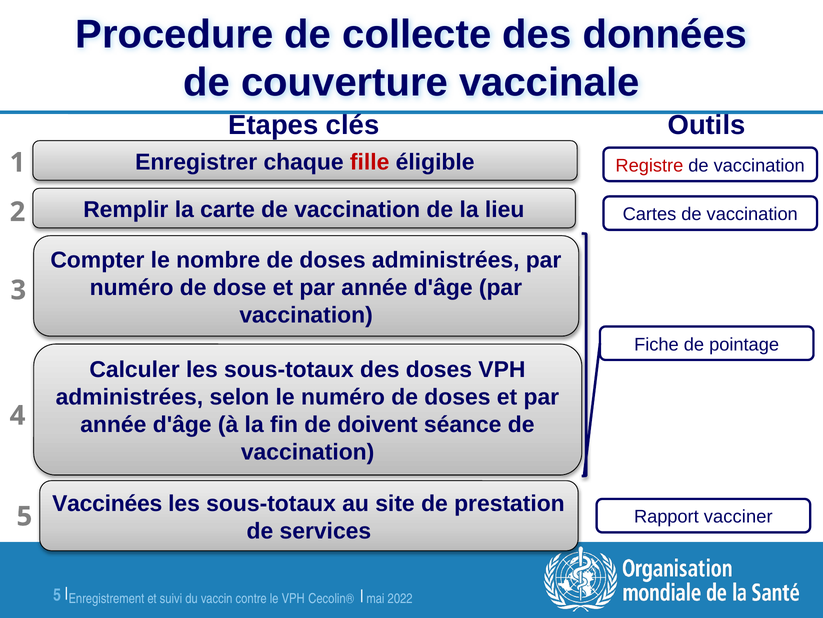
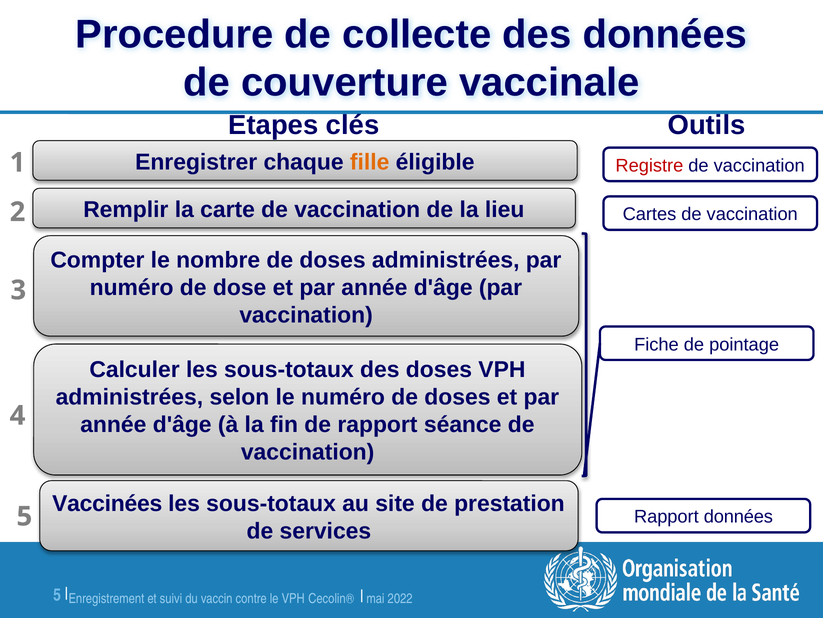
fille colour: red -> orange
de doivent: doivent -> rapport
Rapport vacciner: vacciner -> données
